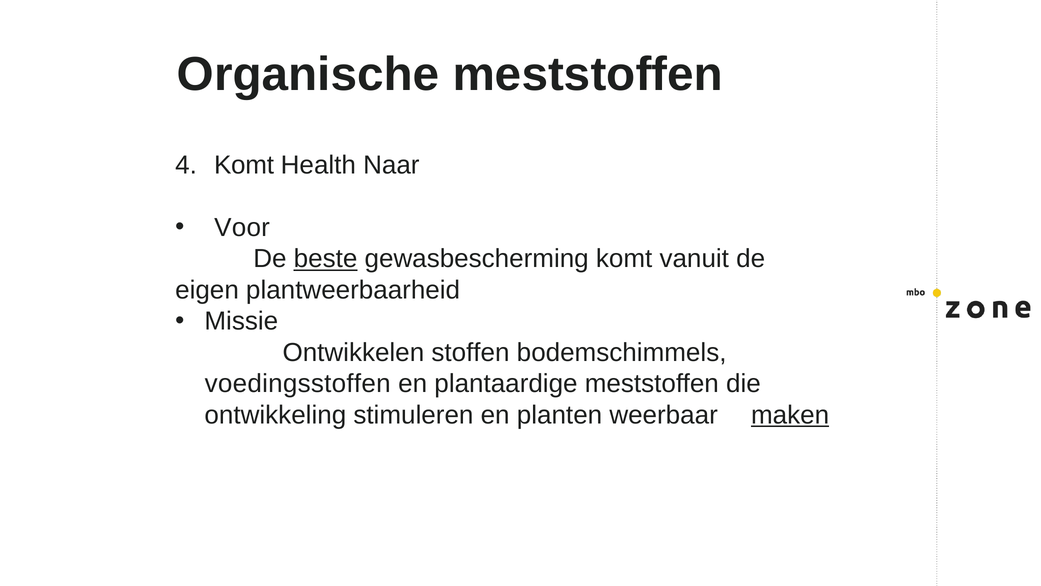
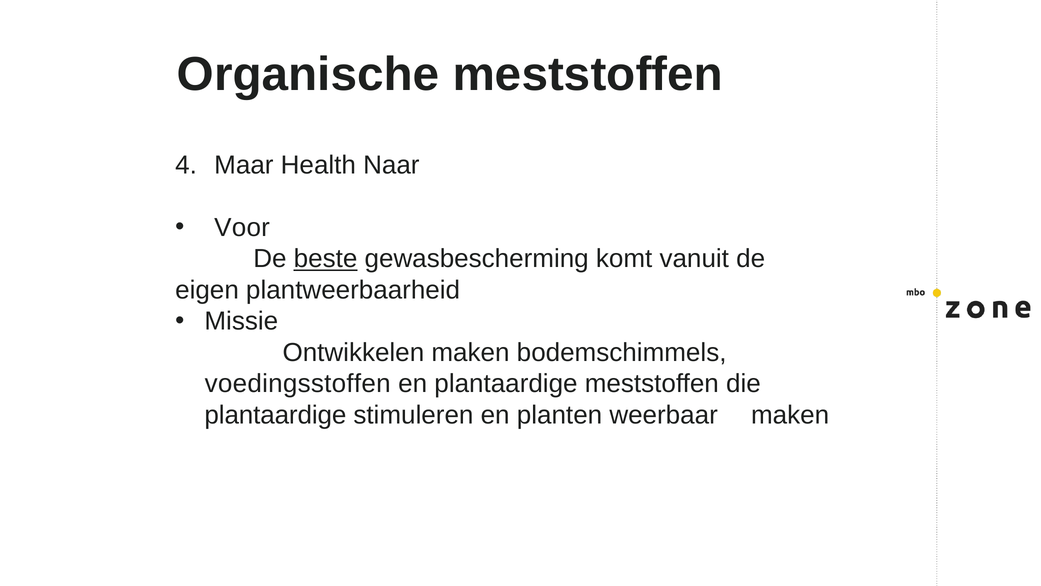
Komt at (244, 165): Komt -> Maar
Ontwikkelen stoffen: stoffen -> maken
ontwikkeling at (275, 415): ontwikkeling -> plantaardige
maken at (790, 415) underline: present -> none
